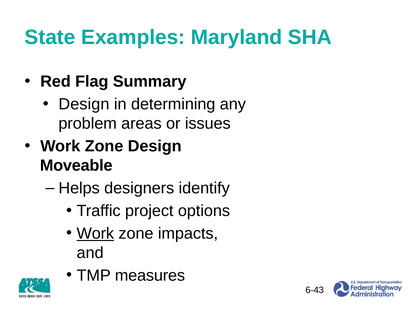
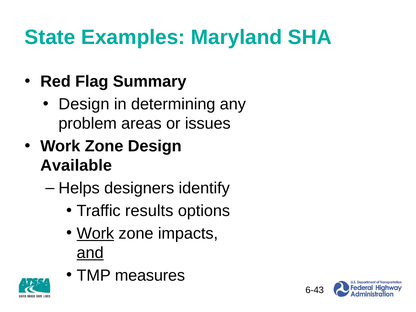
Moveable: Moveable -> Available
project: project -> results
and underline: none -> present
